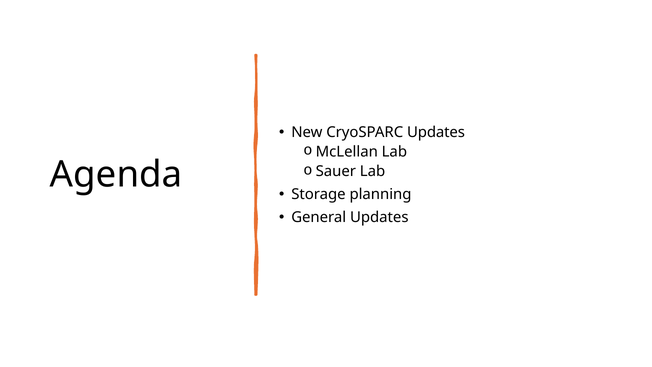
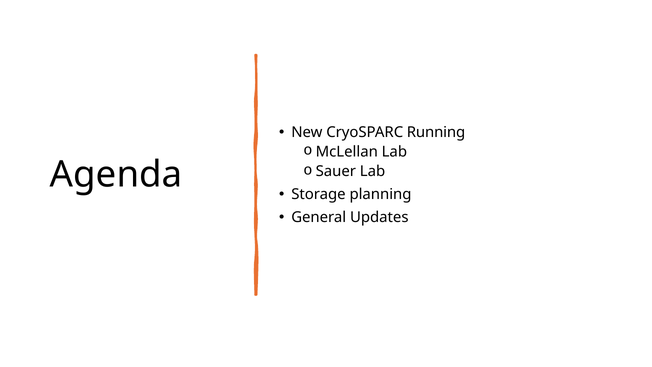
CryoSPARC Updates: Updates -> Running
